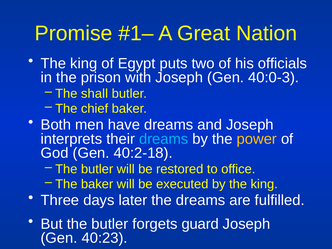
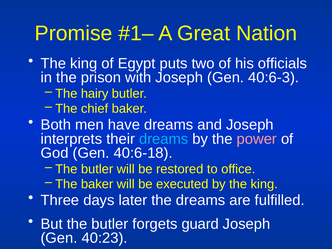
40:0-3: 40:0-3 -> 40:6-3
shall: shall -> hairy
power colour: yellow -> pink
40:2-18: 40:2-18 -> 40:6-18
